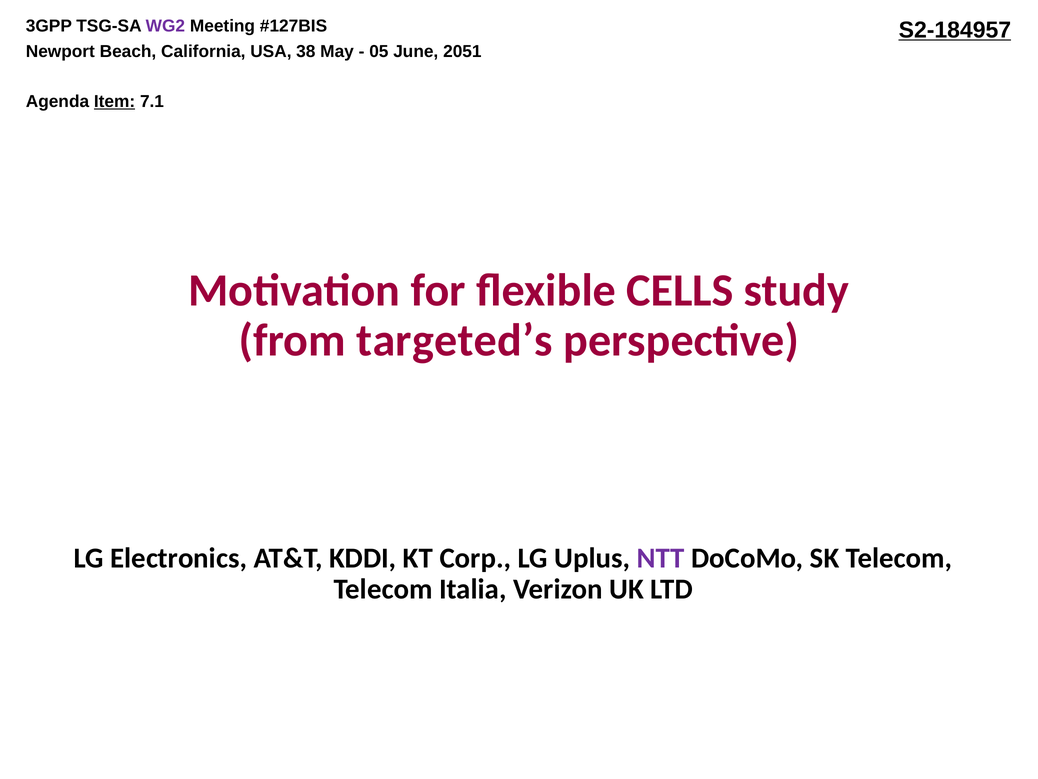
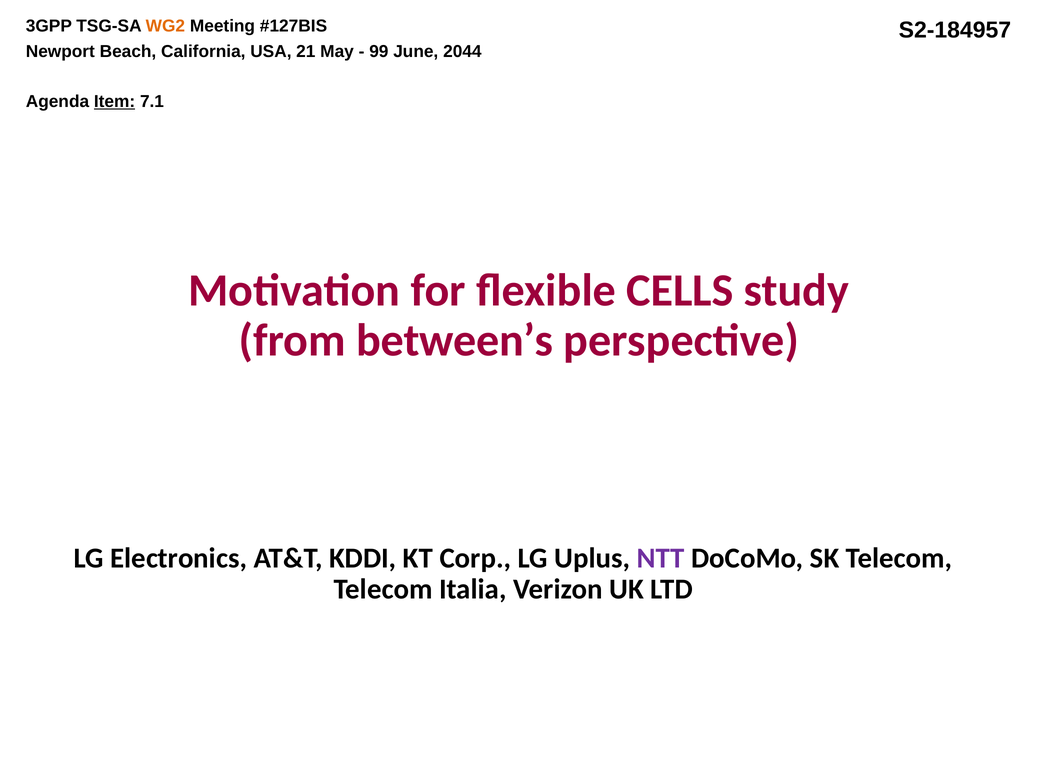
WG2 colour: purple -> orange
S2-184957 underline: present -> none
38: 38 -> 21
05: 05 -> 99
2051: 2051 -> 2044
targeted’s: targeted’s -> between’s
